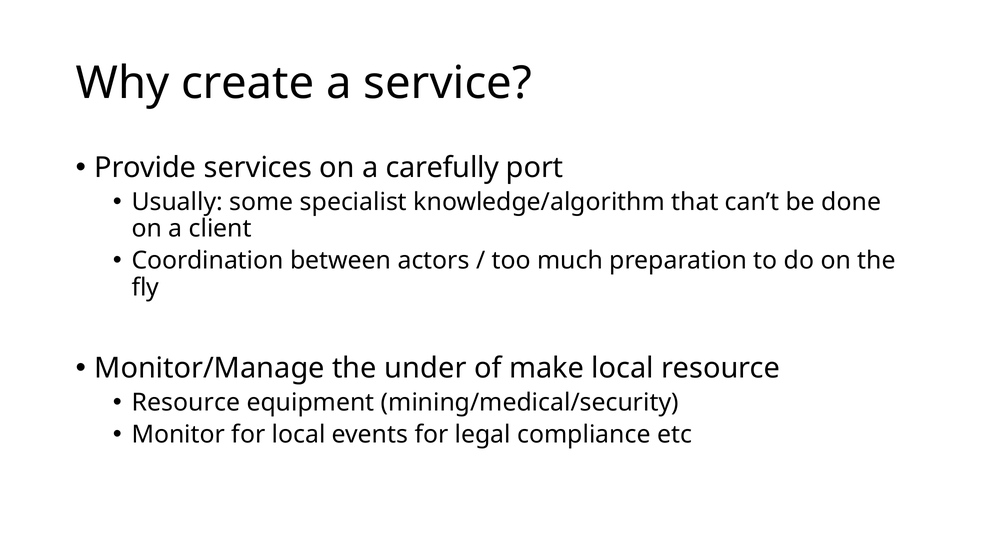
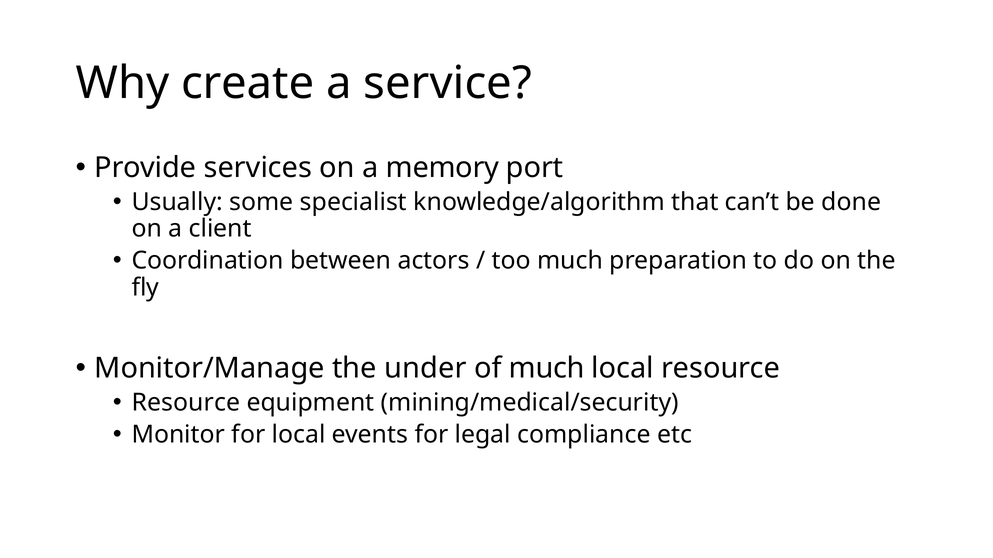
carefully: carefully -> memory
of make: make -> much
